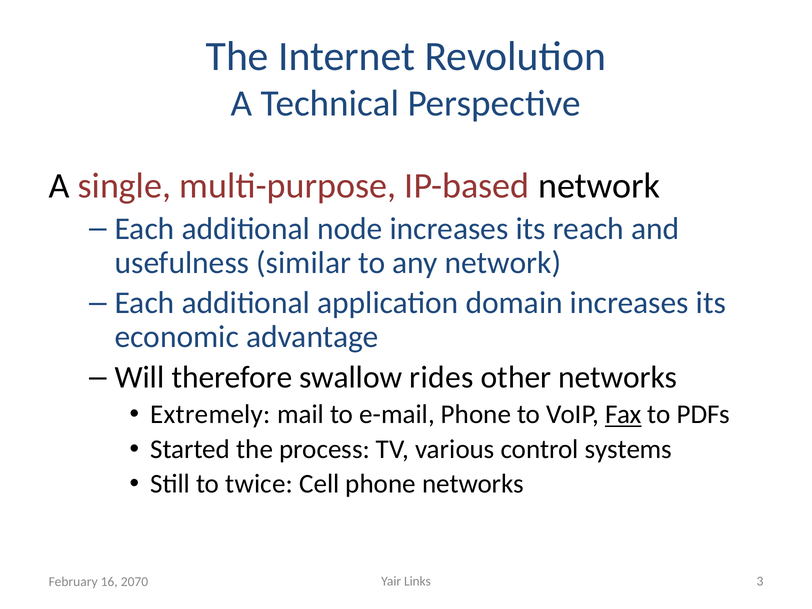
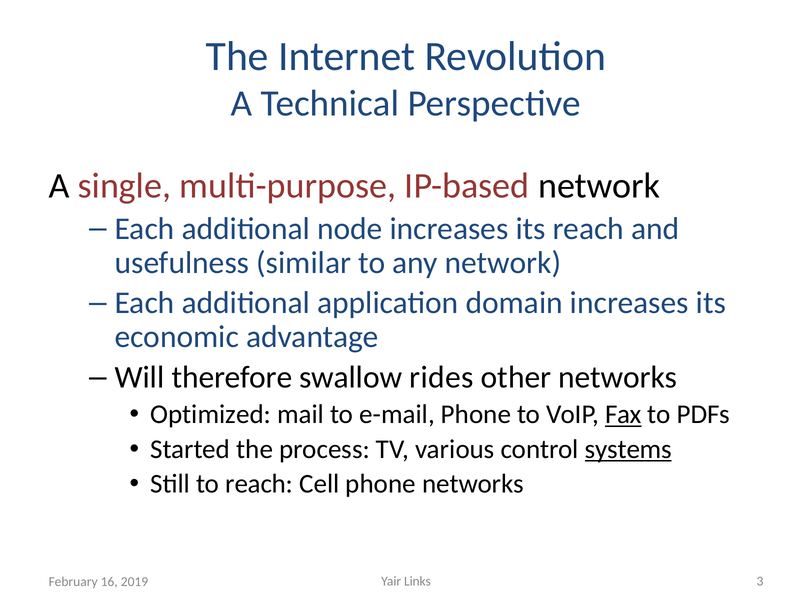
Extremely: Extremely -> Optimized
systems underline: none -> present
to twice: twice -> reach
2070: 2070 -> 2019
